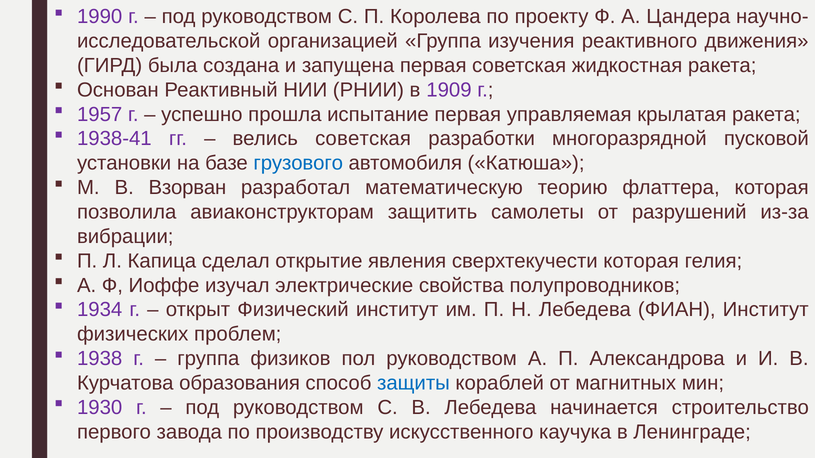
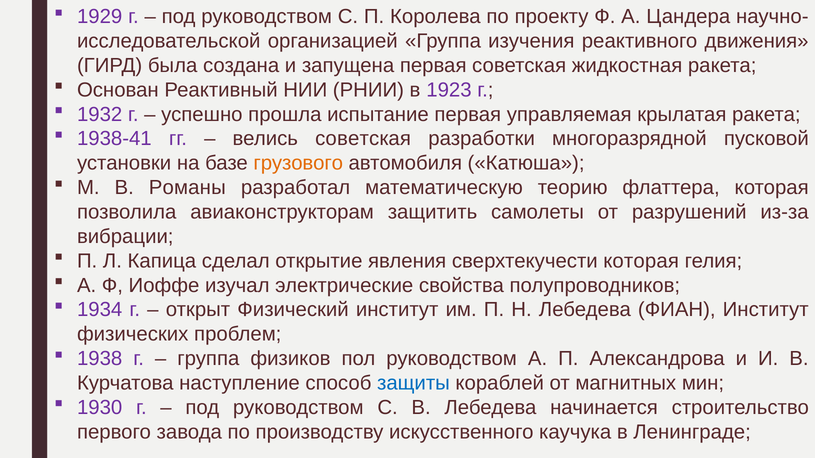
1990: 1990 -> 1929
1909: 1909 -> 1923
1957: 1957 -> 1932
грузового colour: blue -> orange
Взорван: Взорван -> Романы
образования: образования -> наступление
